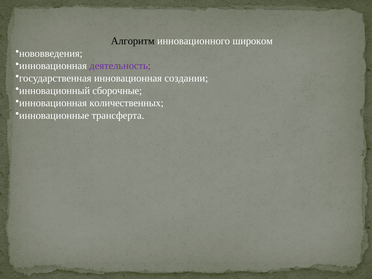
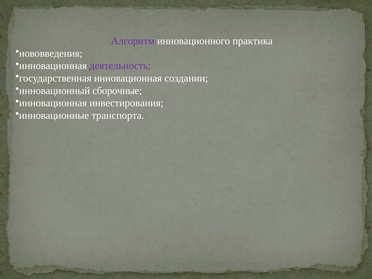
Алгоритм colour: black -> purple
широком: широком -> практика
количественных: количественных -> инвестирования
трансферта: трансферта -> транспорта
